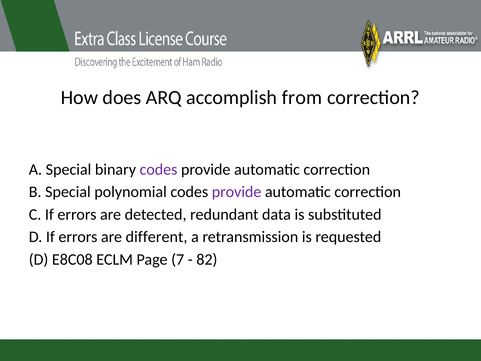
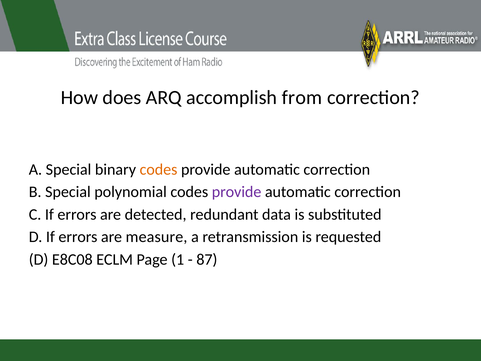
codes at (159, 169) colour: purple -> orange
different: different -> measure
7: 7 -> 1
82: 82 -> 87
